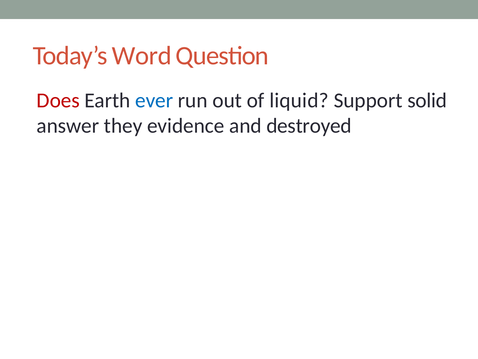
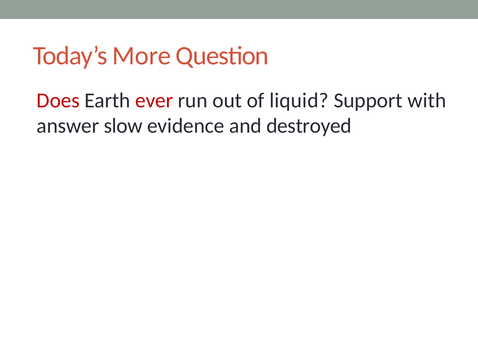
Word: Word -> More
ever colour: blue -> red
solid: solid -> with
they: they -> slow
